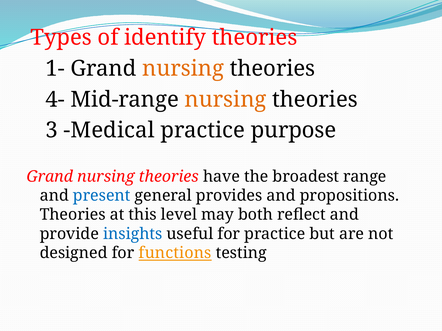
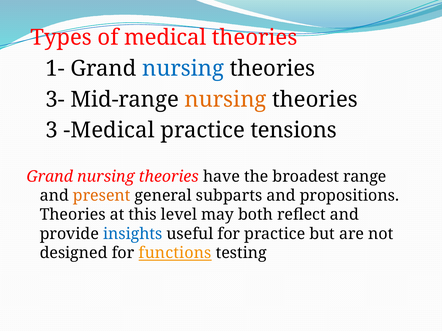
of identify: identify -> medical
nursing at (183, 69) colour: orange -> blue
4-: 4- -> 3-
purpose: purpose -> tensions
present colour: blue -> orange
provides: provides -> subparts
